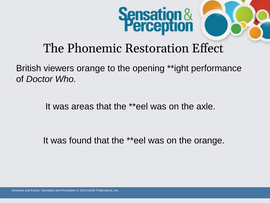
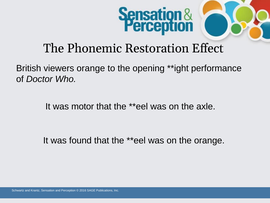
areas: areas -> motor
